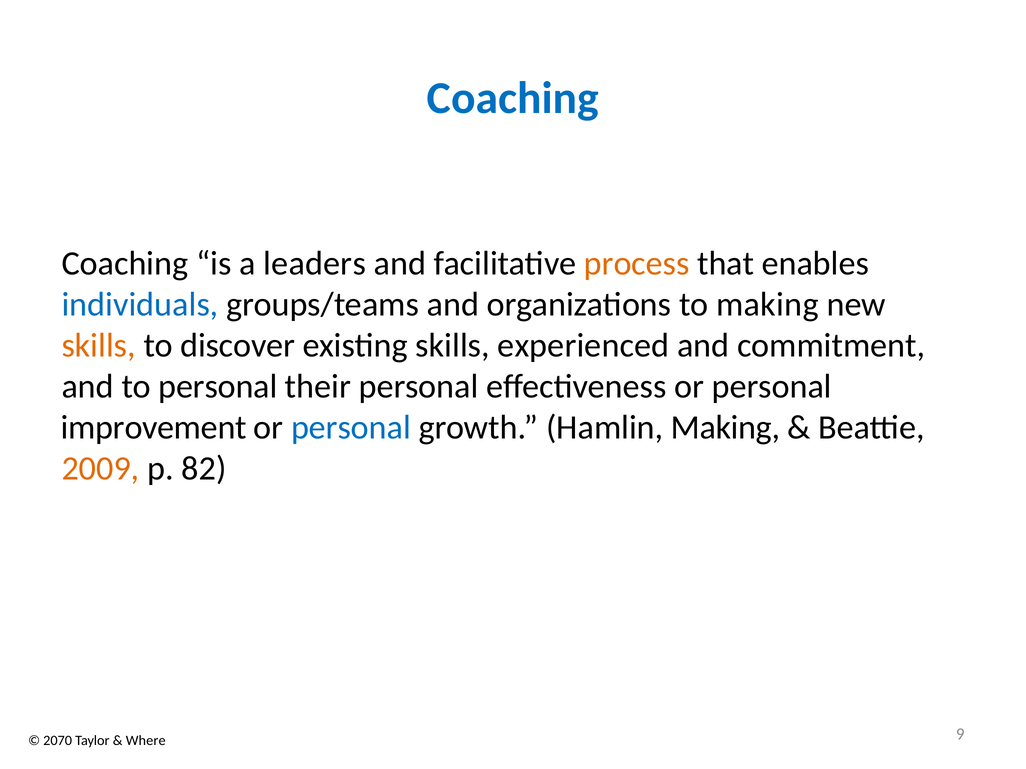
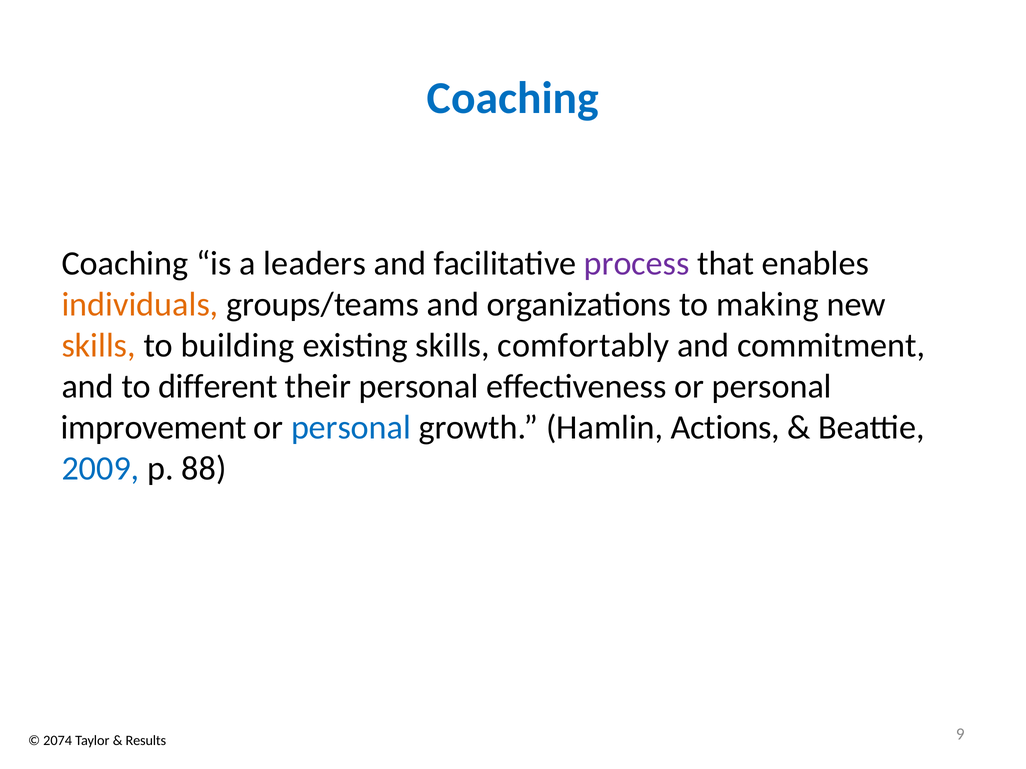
process colour: orange -> purple
individuals colour: blue -> orange
discover: discover -> building
experienced: experienced -> comfortably
to personal: personal -> different
Hamlin Making: Making -> Actions
2009 colour: orange -> blue
82: 82 -> 88
2070: 2070 -> 2074
Where: Where -> Results
